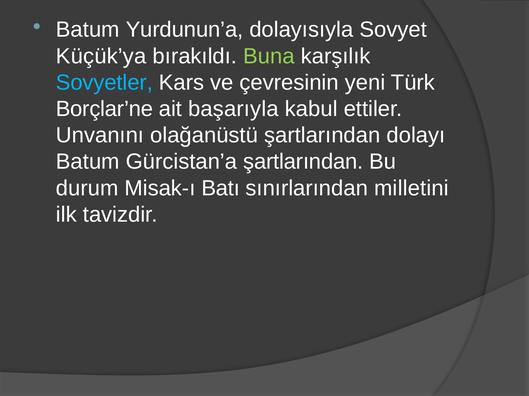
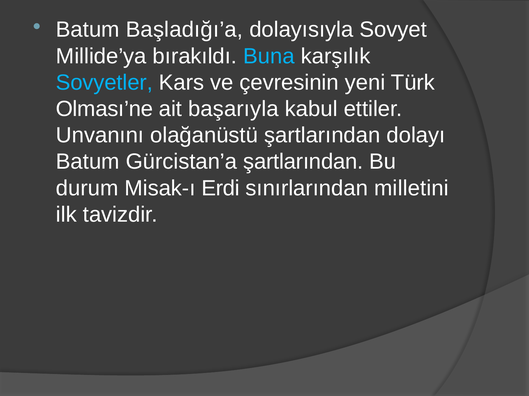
Yurdunun’a: Yurdunun’a -> Başladığı’a
Küçük’ya: Küçük’ya -> Millide’ya
Buna colour: light green -> light blue
Borçlar’ne: Borçlar’ne -> Olması’ne
Batı: Batı -> Erdi
